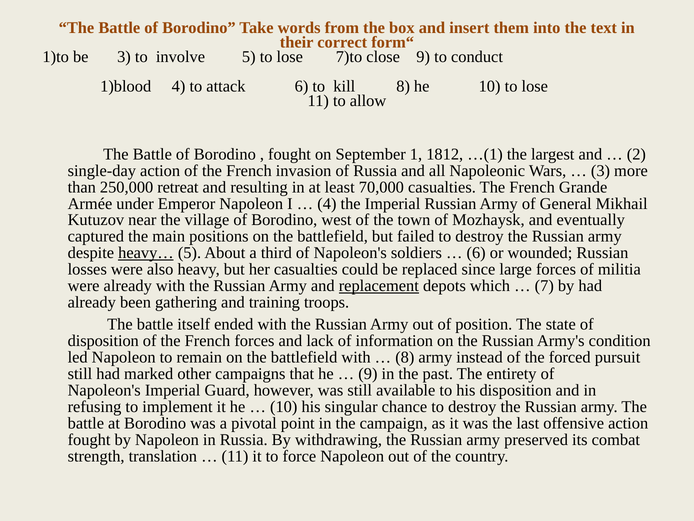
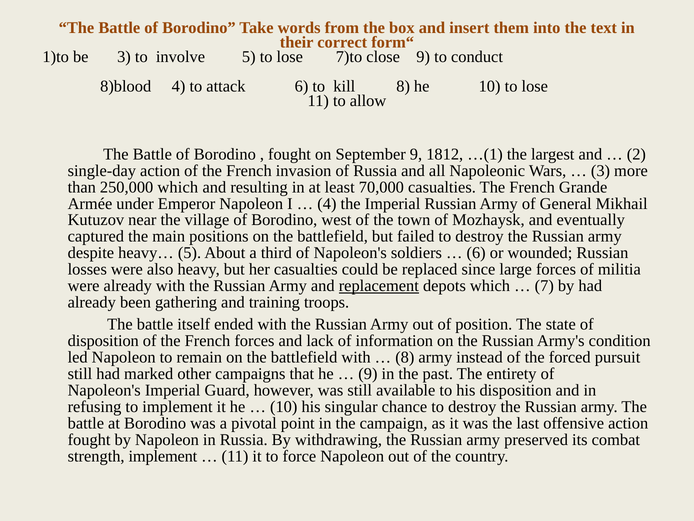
1)blood: 1)blood -> 8)blood
September 1: 1 -> 9
250,000 retreat: retreat -> which
heavy… underline: present -> none
strength translation: translation -> implement
